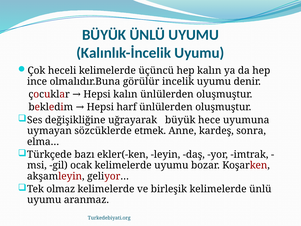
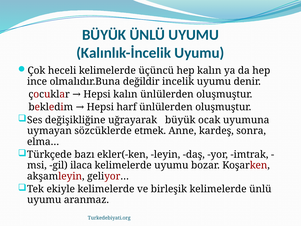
görülür: görülür -> değildir
hece: hece -> ocak
ocak: ocak -> ilaca
olmaz: olmaz -> ekiyle
